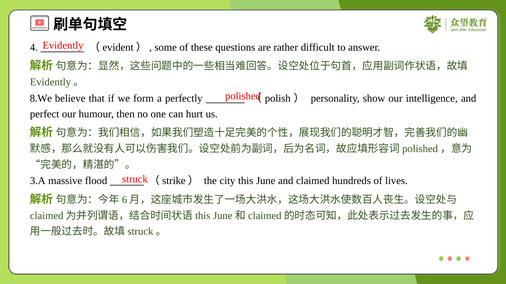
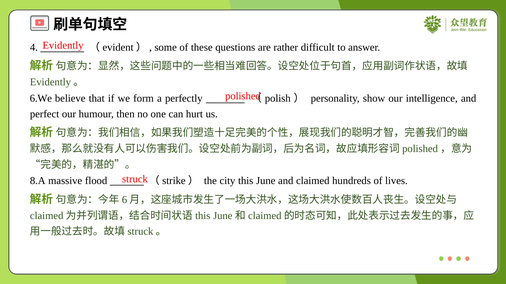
8.We: 8.We -> 6.We
3.A: 3.A -> 8.A
